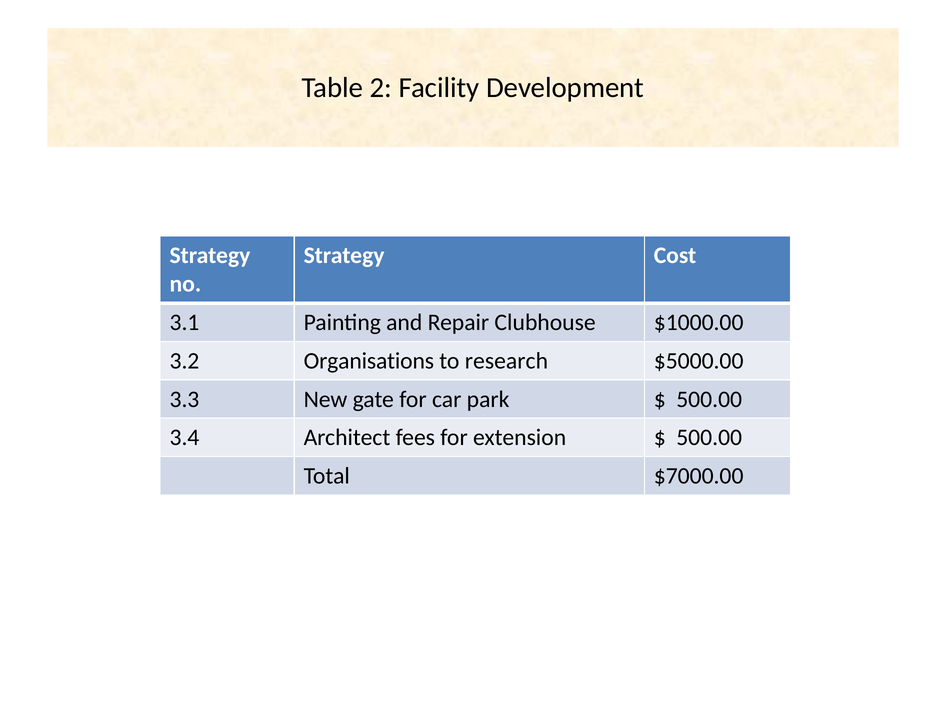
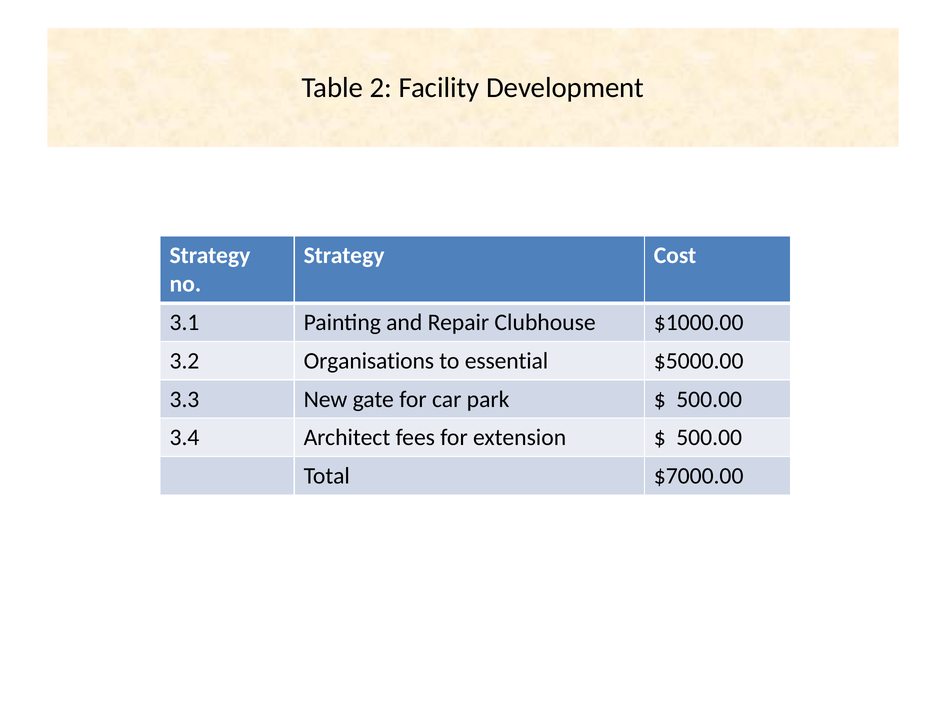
research: research -> essential
